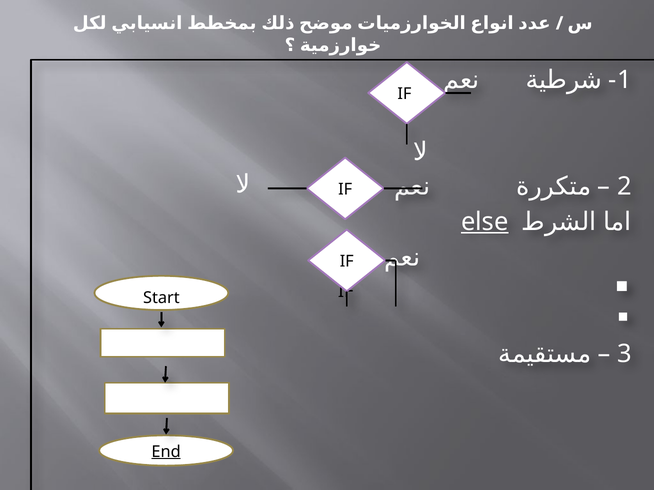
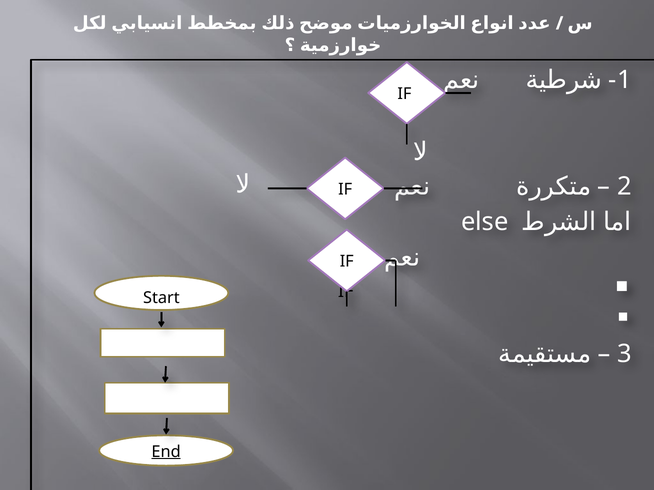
else underline: present -> none
